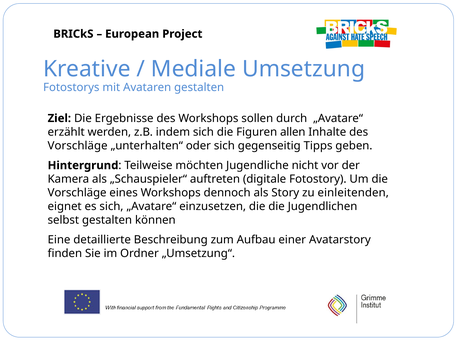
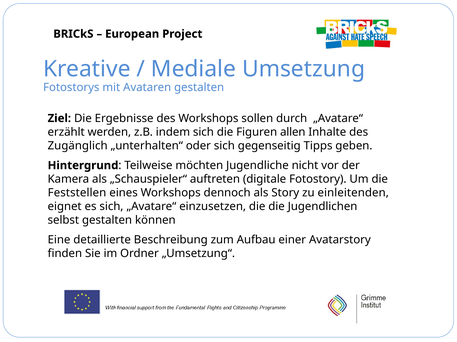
Vorschläge at (78, 146): Vorschläge -> Zugänglich
Vorschläge at (77, 193): Vorschläge -> Feststellen
